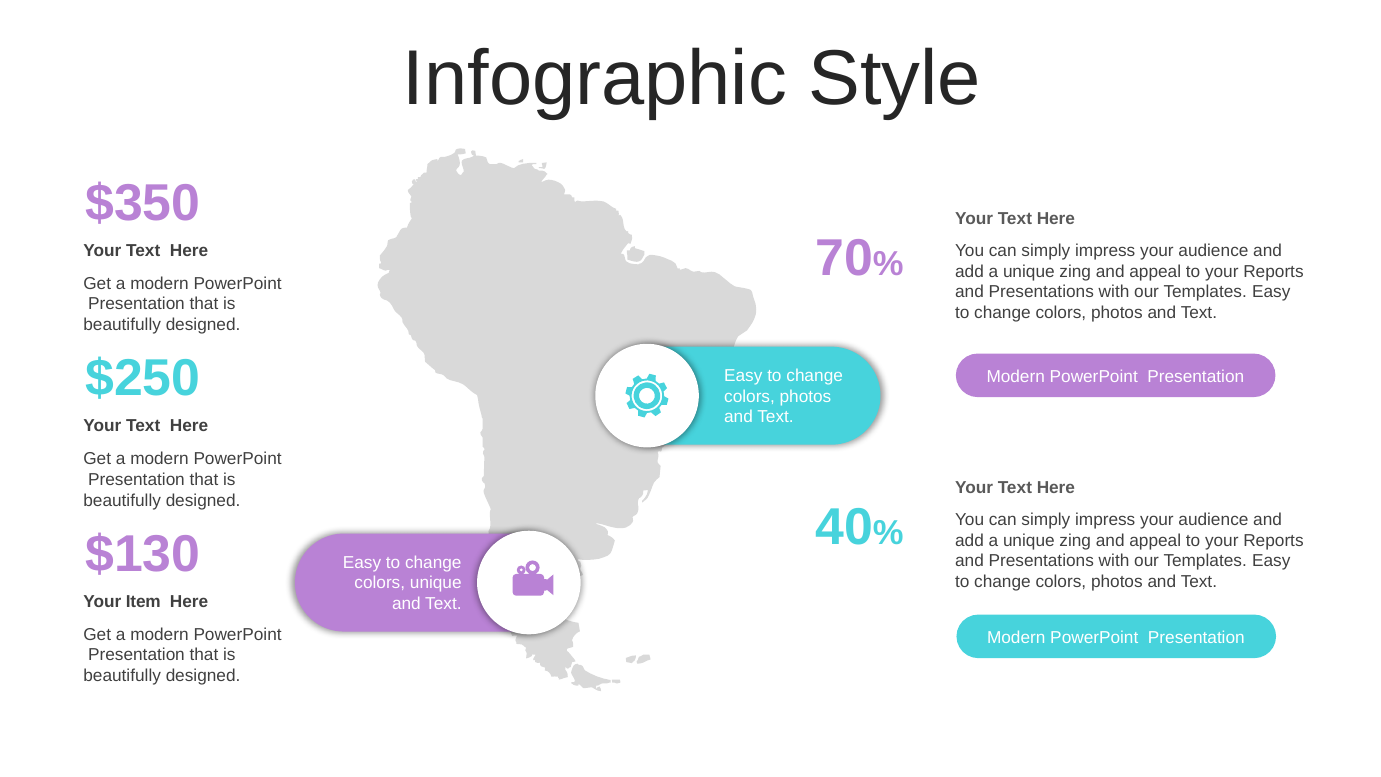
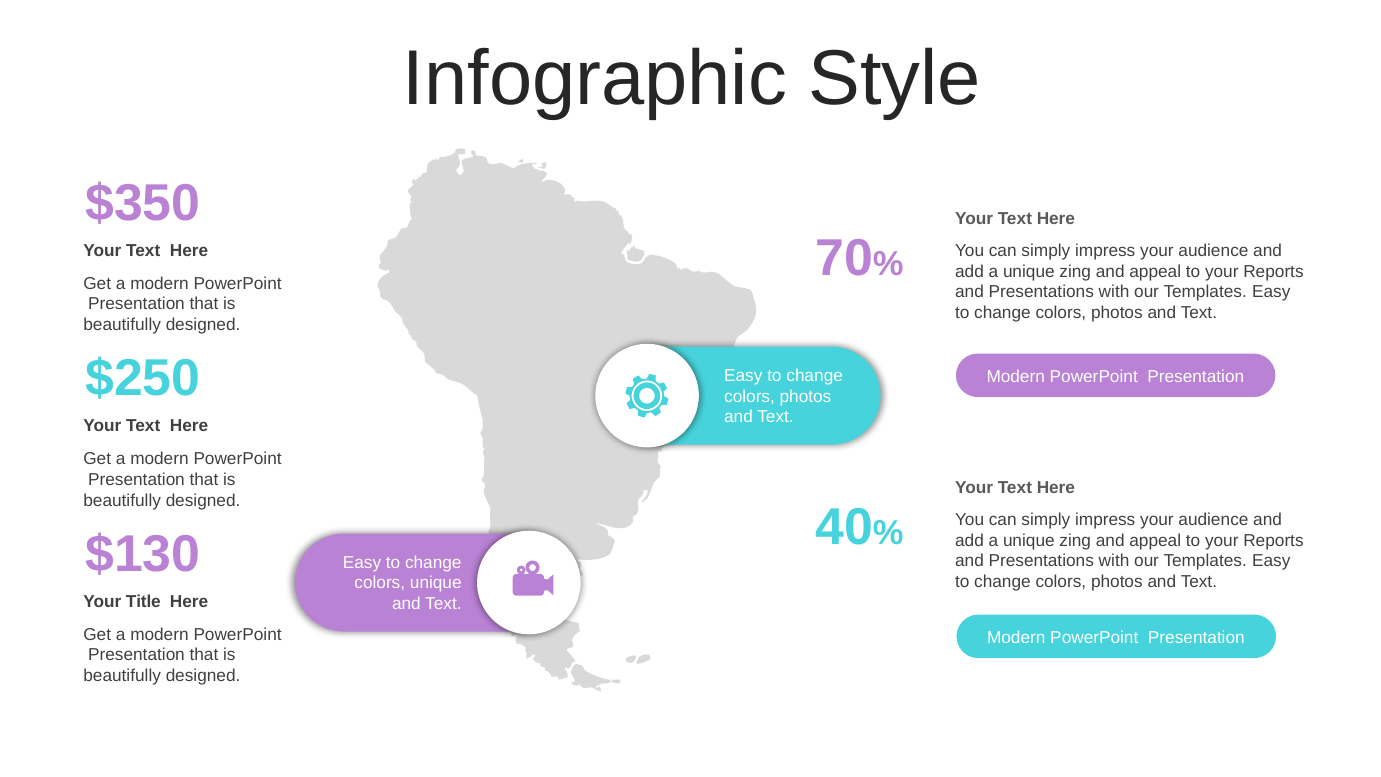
Item: Item -> Title
